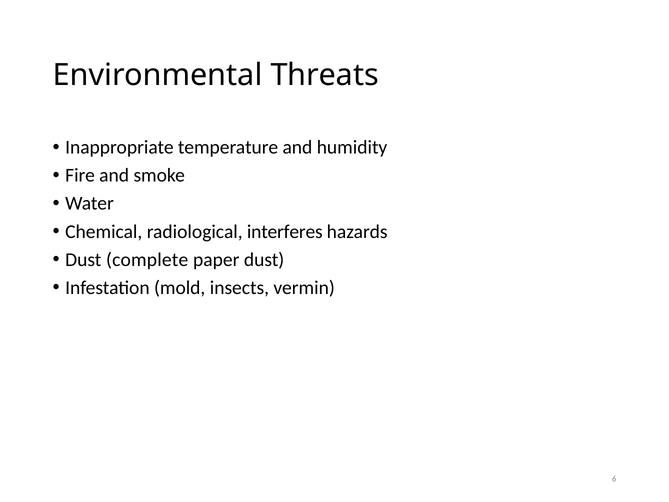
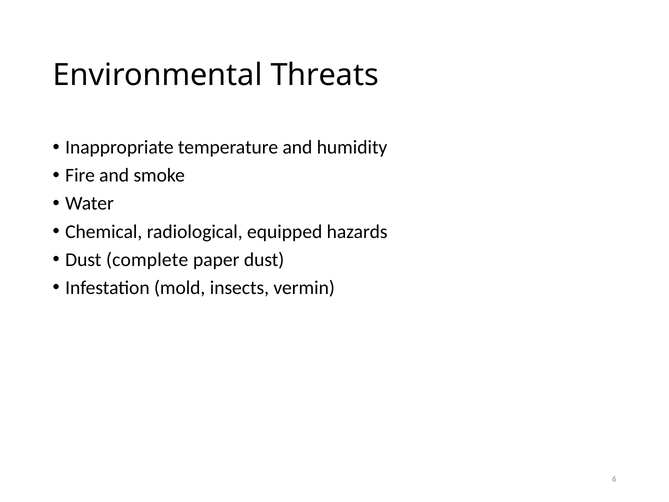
interferes: interferes -> equipped
